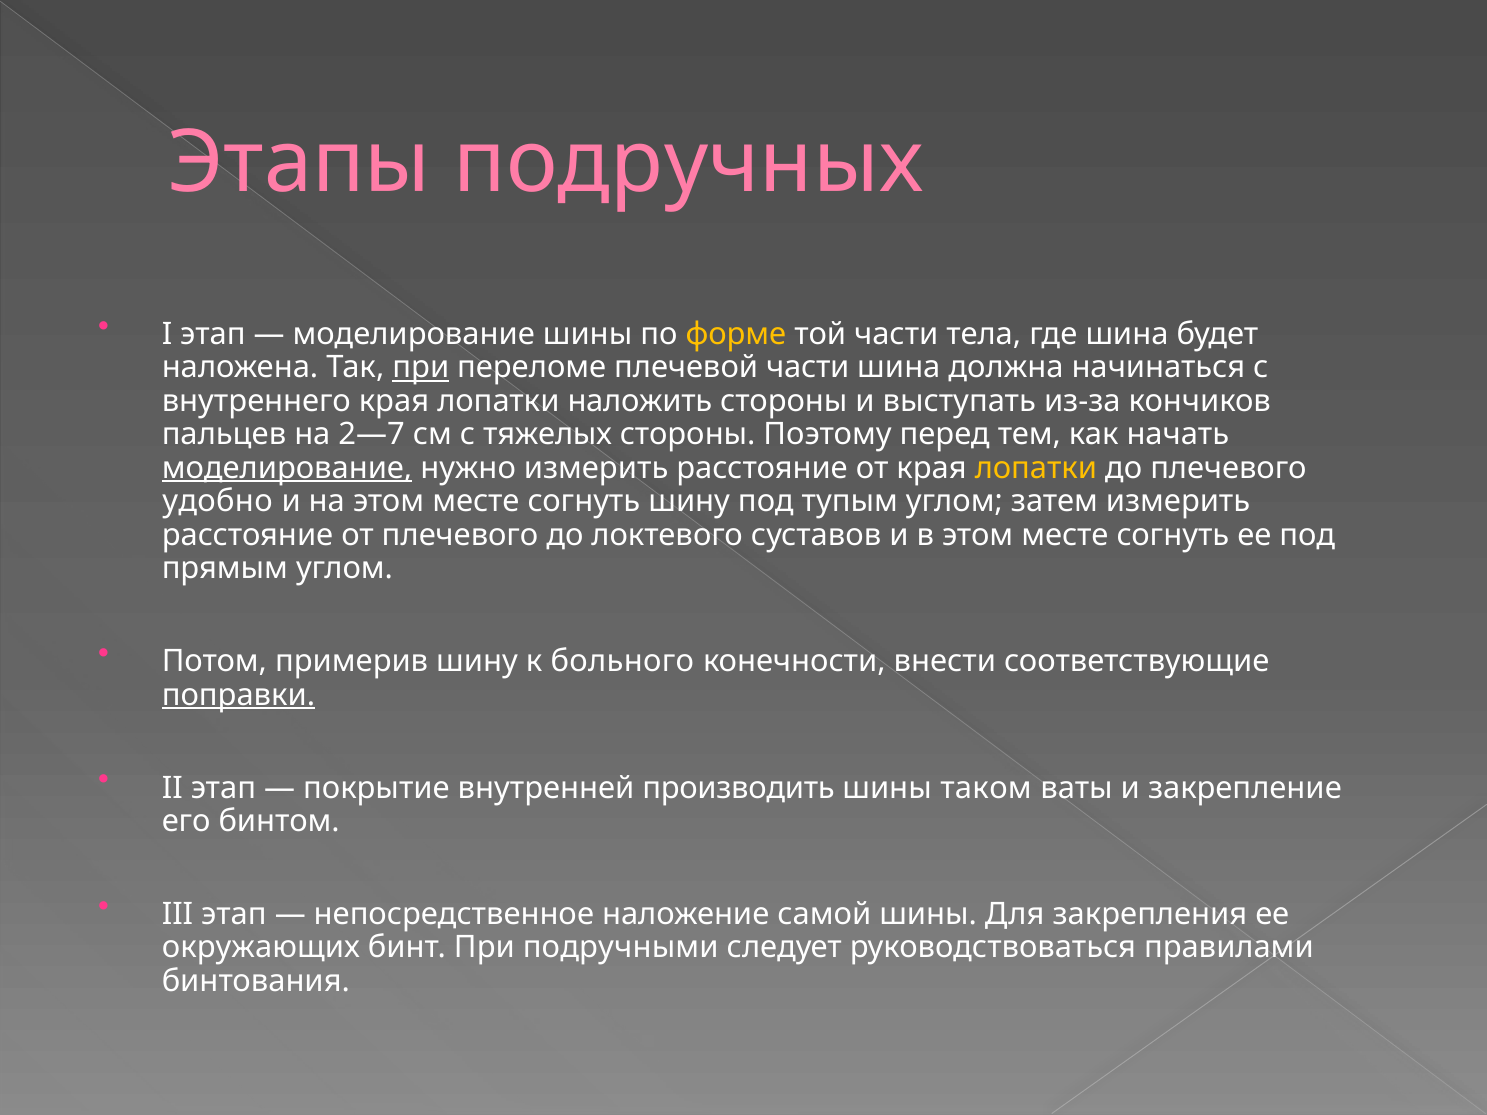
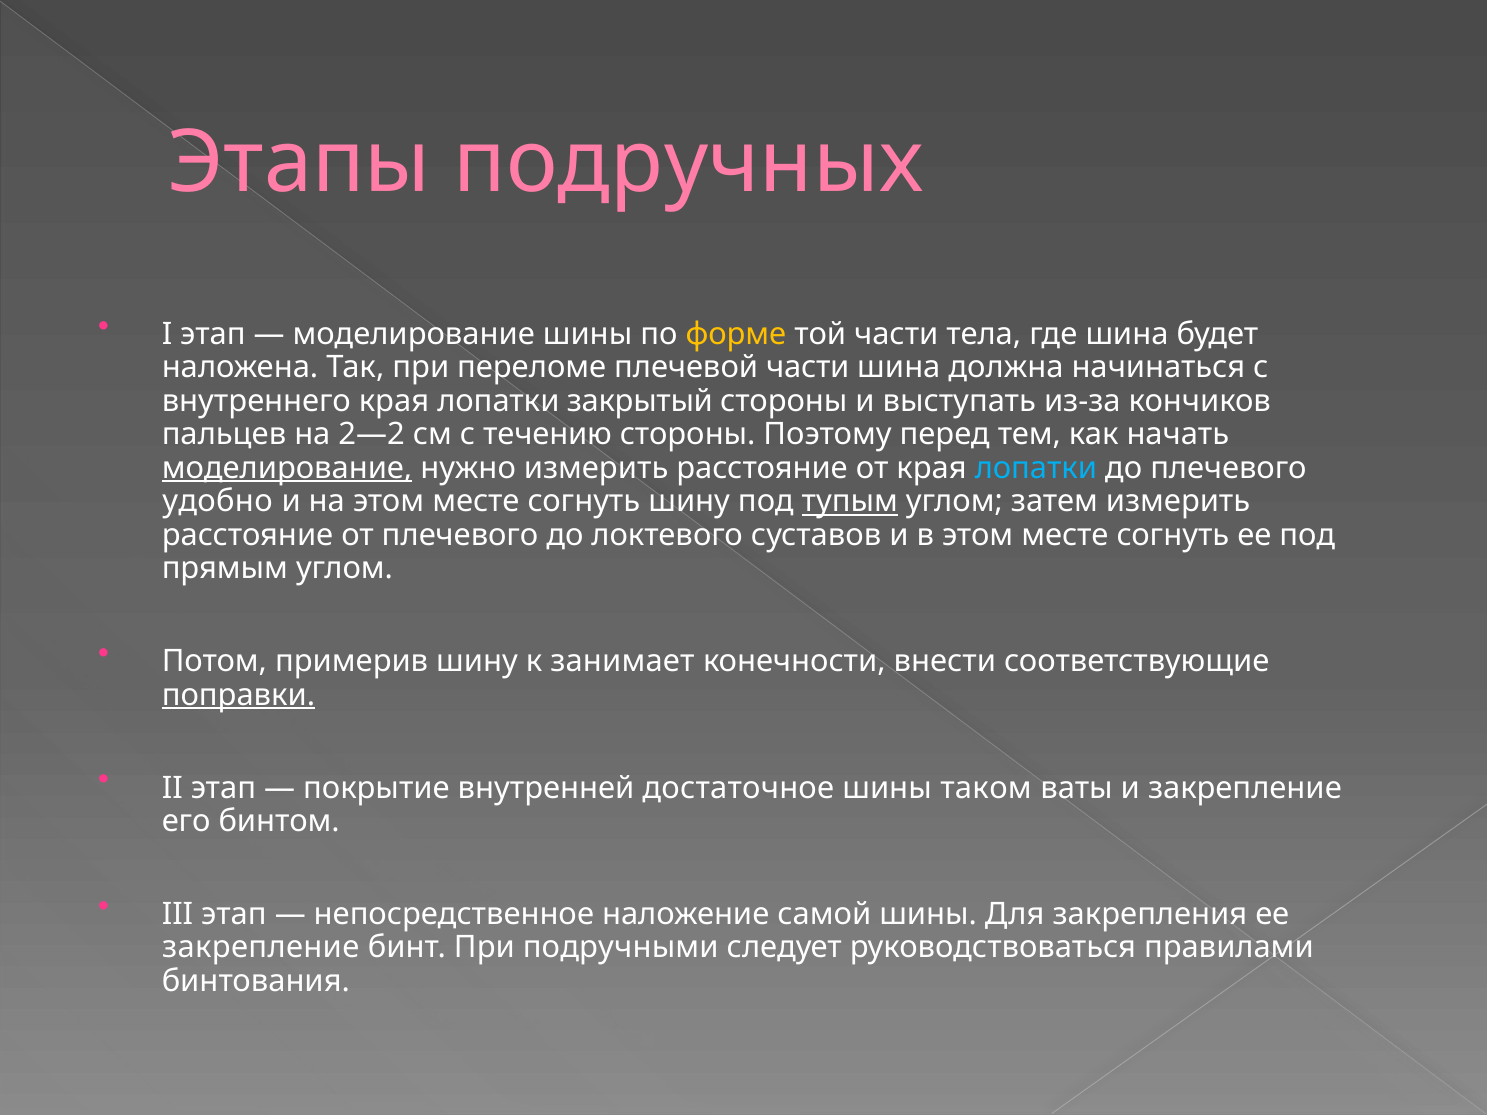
при at (421, 368) underline: present -> none
наложить: наложить -> закрытый
2—7: 2—7 -> 2—2
тяжелых: тяжелых -> течению
лопатки at (1036, 468) colour: yellow -> light blue
тупым underline: none -> present
больного: больного -> занимает
производить: производить -> достаточное
окружающих at (261, 948): окружающих -> закрепление
